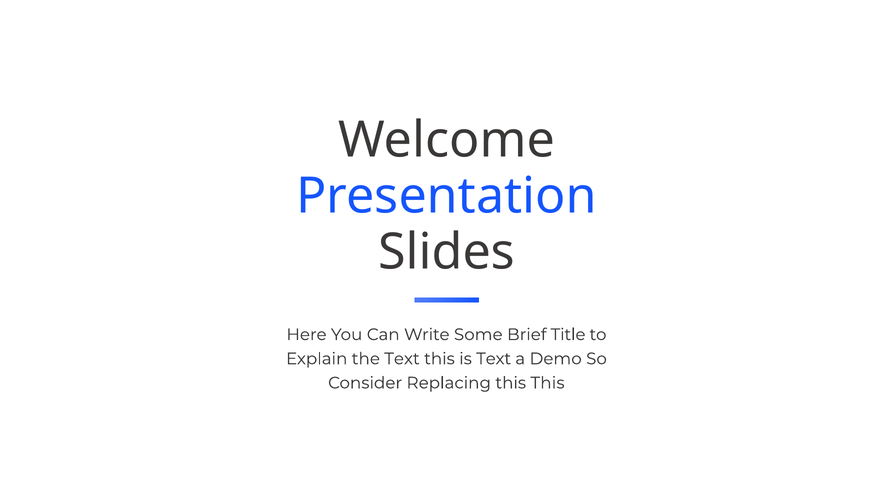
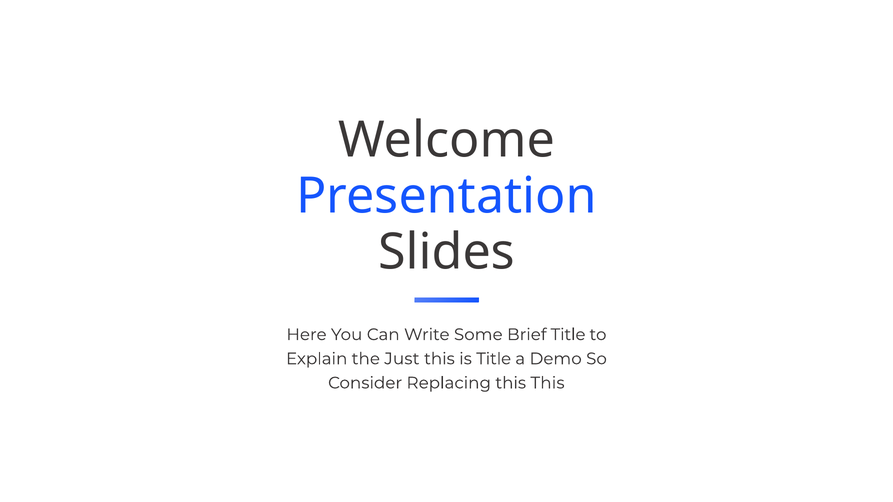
the Text: Text -> Just
is Text: Text -> Title
